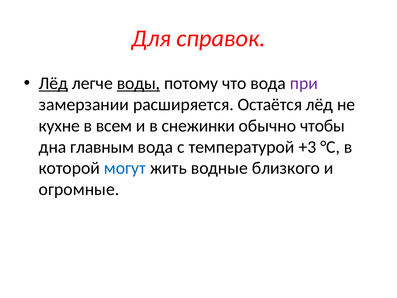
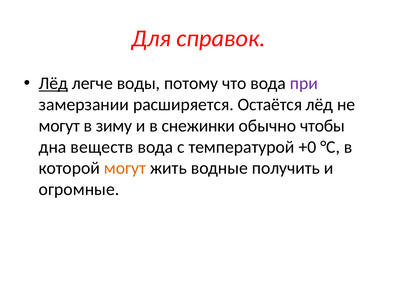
воды underline: present -> none
кухне at (59, 126): кухне -> могут
всем: всем -> зиму
главным: главным -> веществ
+3: +3 -> +0
могут at (125, 168) colour: blue -> orange
близкого: близкого -> получить
